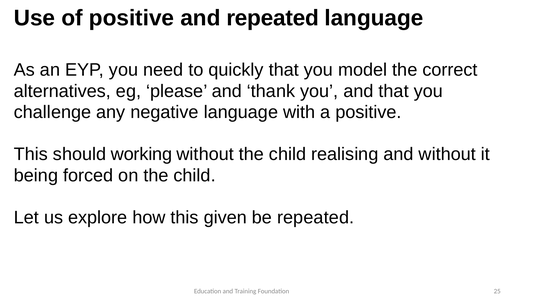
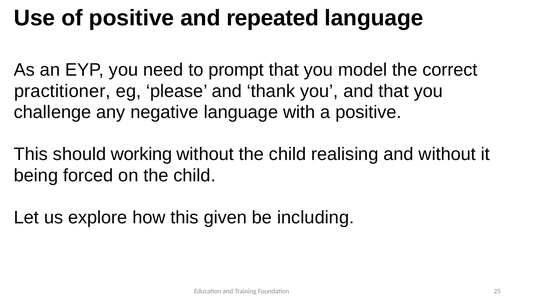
quickly: quickly -> prompt
alternatives: alternatives -> practitioner
be repeated: repeated -> including
